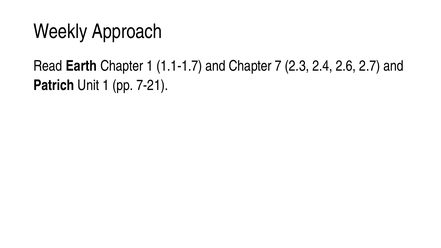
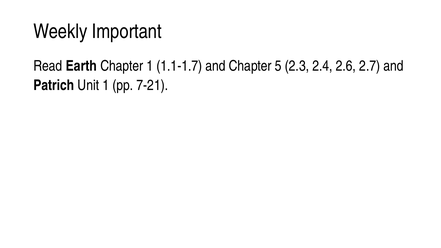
Approach: Approach -> Important
7: 7 -> 5
